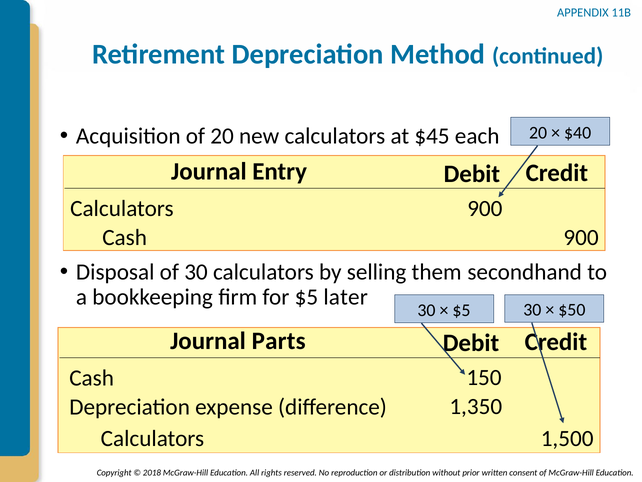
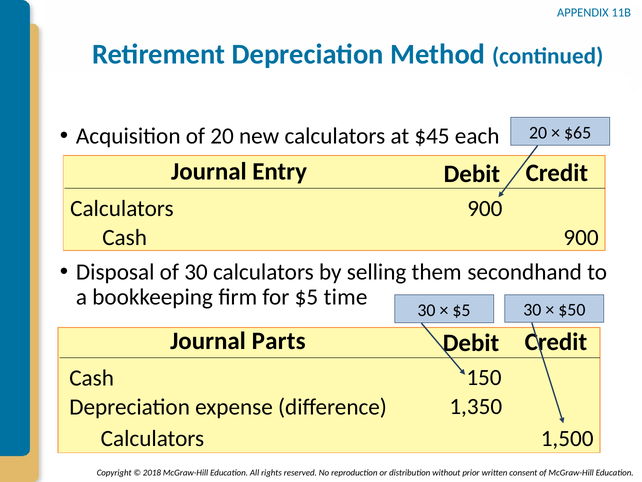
$40: $40 -> $65
later: later -> time
